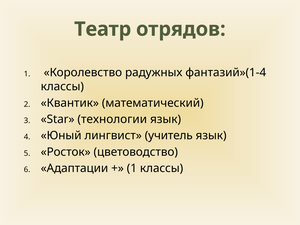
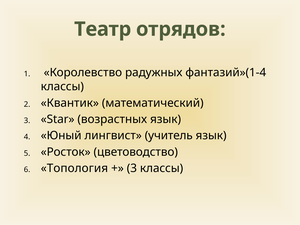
технологии: технологии -> возрастных
Адаптации: Адаптации -> Топология
1 at (132, 168): 1 -> 3
